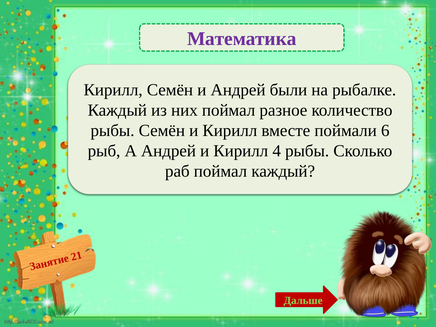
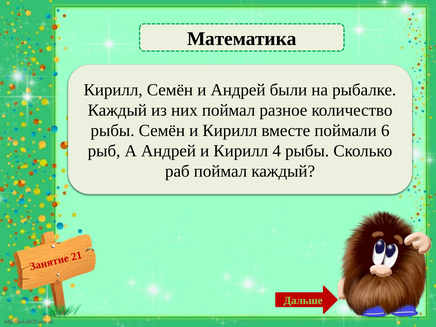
Математика colour: purple -> black
